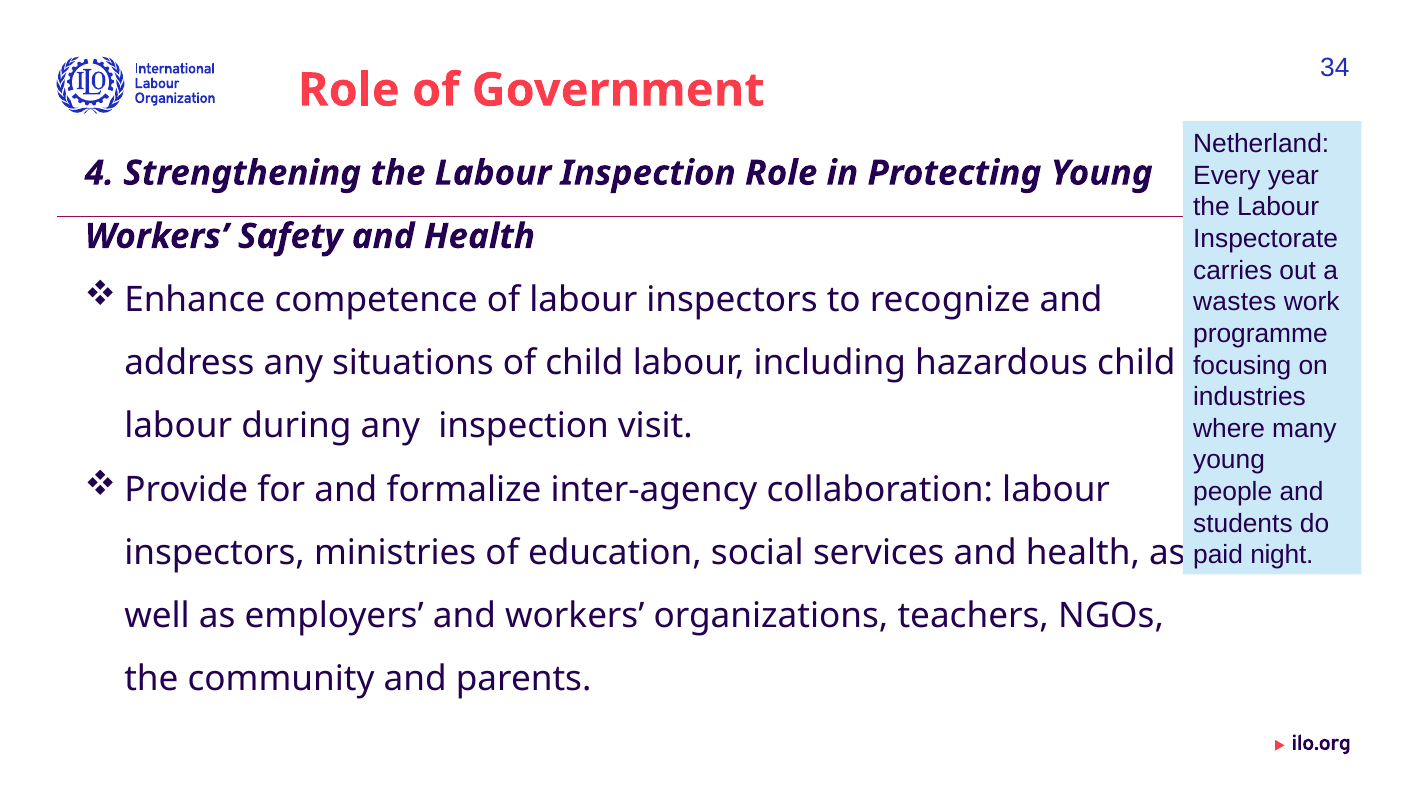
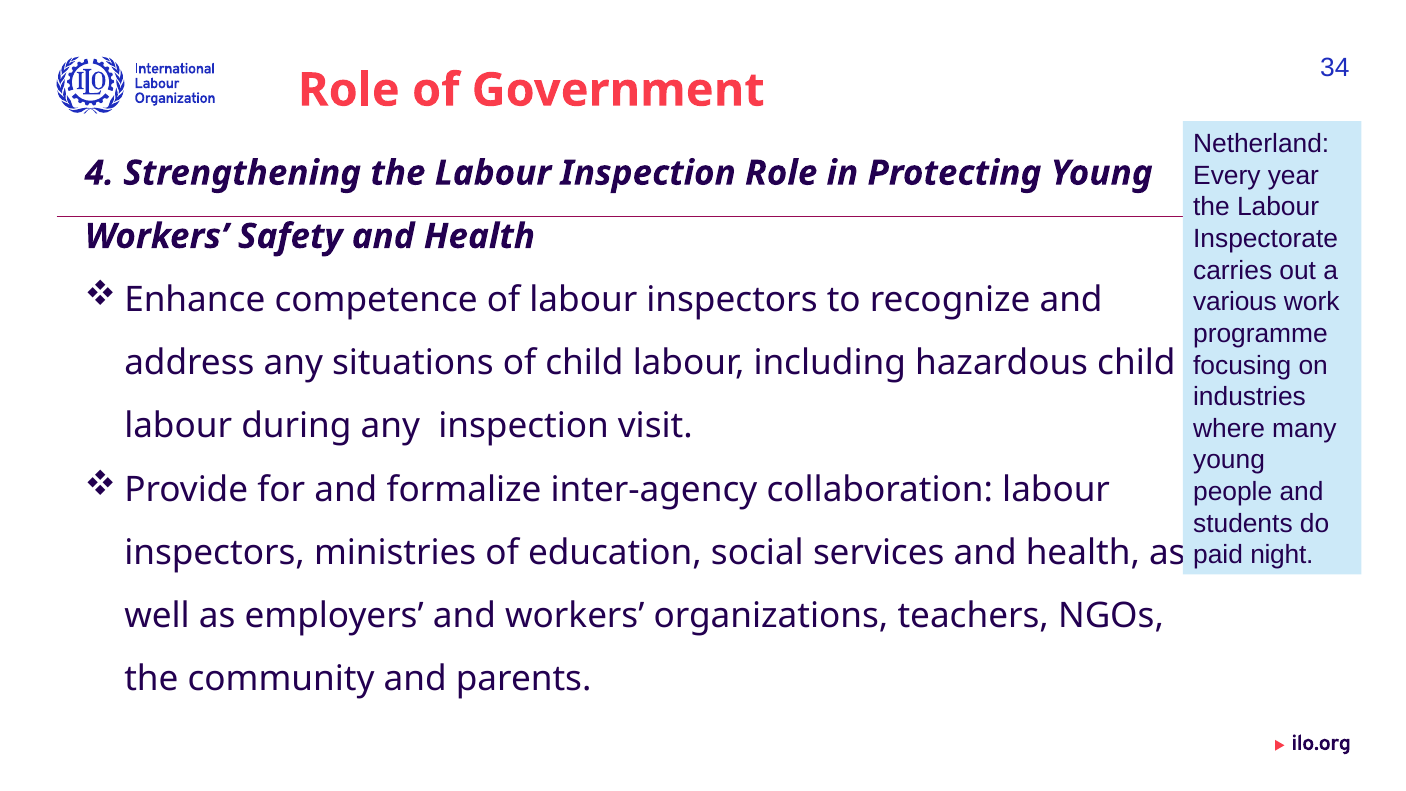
wastes: wastes -> various
